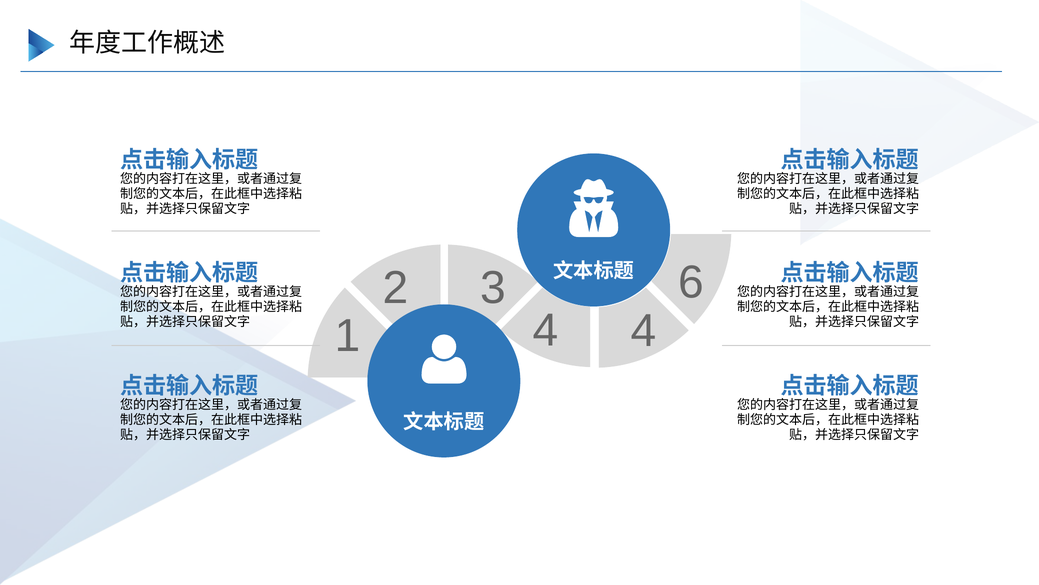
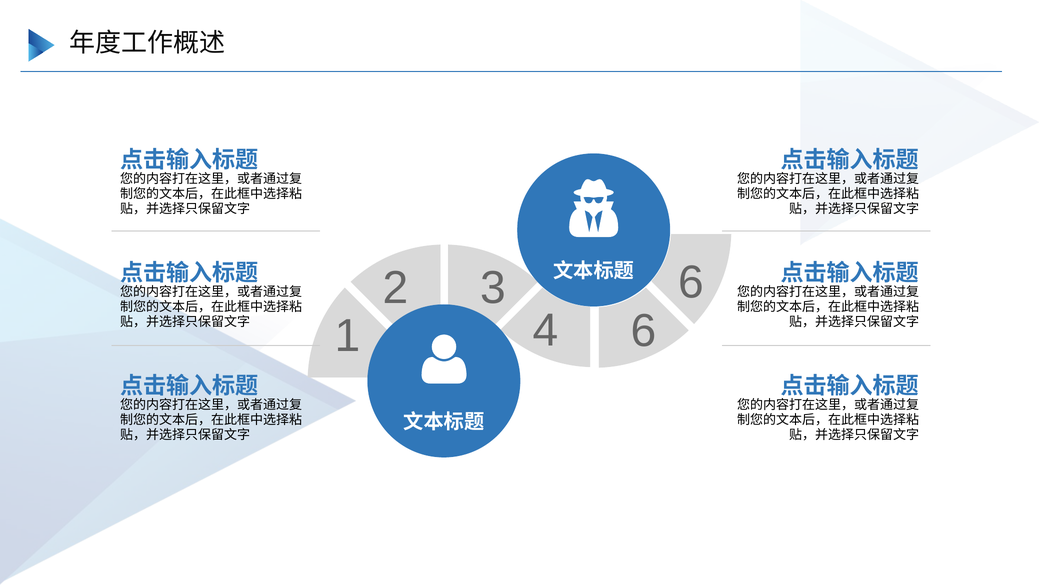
4 4: 4 -> 6
